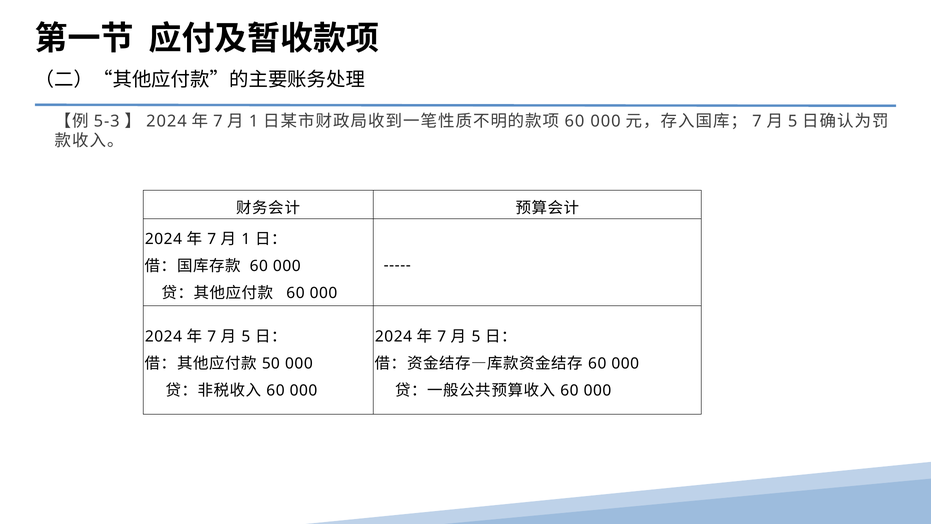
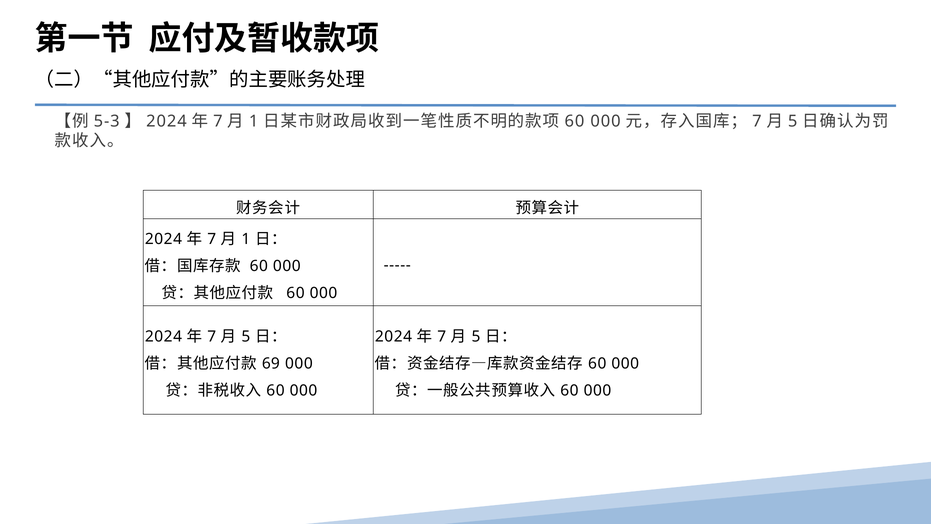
50: 50 -> 69
